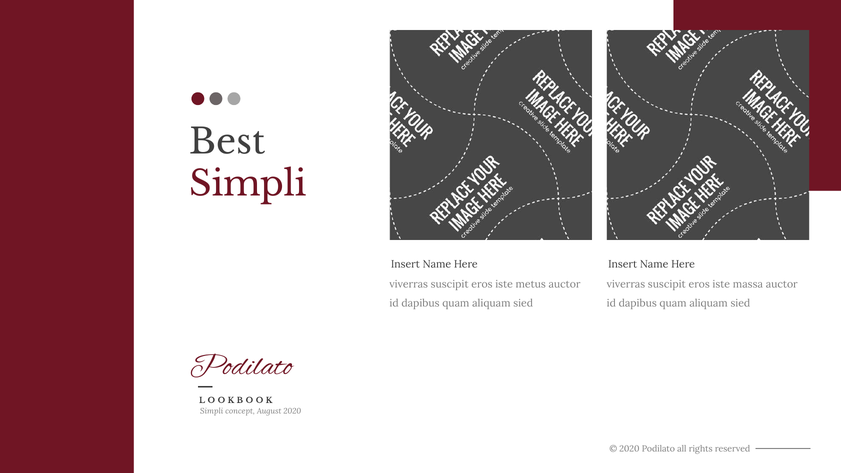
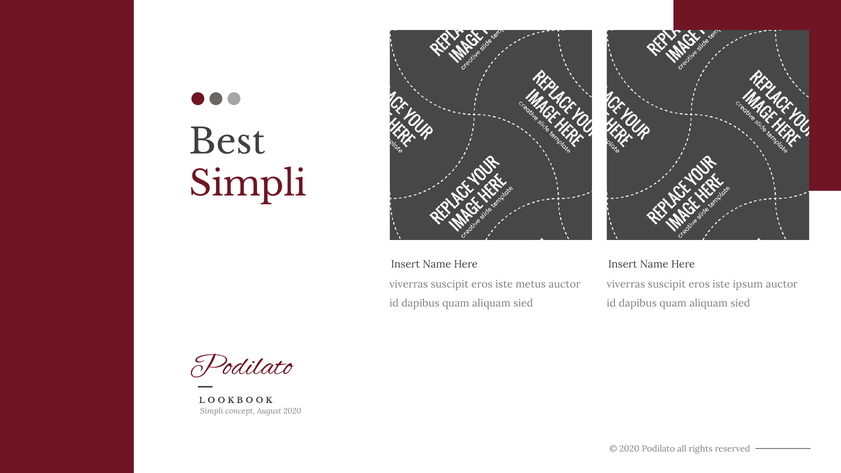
massa: massa -> ipsum
